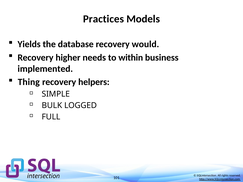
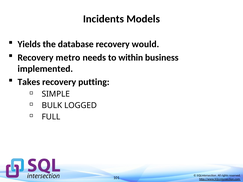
Practices: Practices -> Incidents
higher: higher -> metro
Thing: Thing -> Takes
helpers: helpers -> putting
